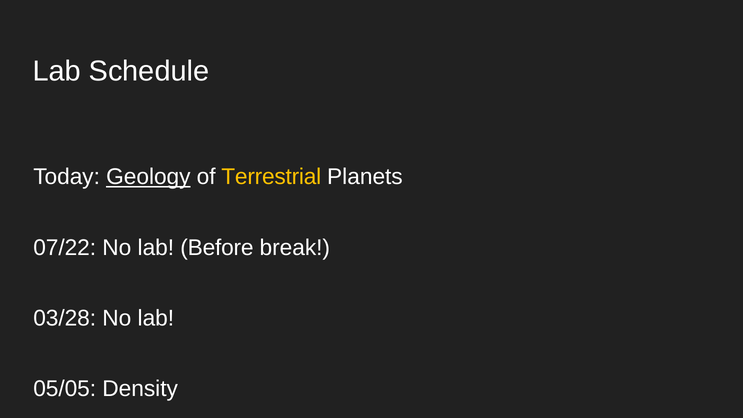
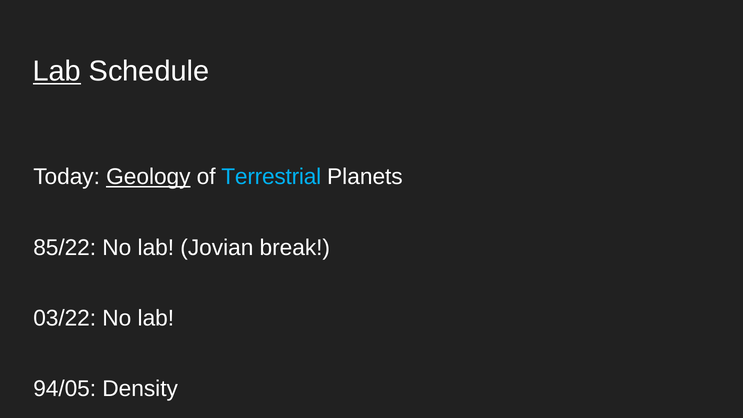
Lab at (57, 71) underline: none -> present
Terrestrial colour: yellow -> light blue
07/22: 07/22 -> 85/22
Before: Before -> Jovian
03/28: 03/28 -> 03/22
05/05: 05/05 -> 94/05
